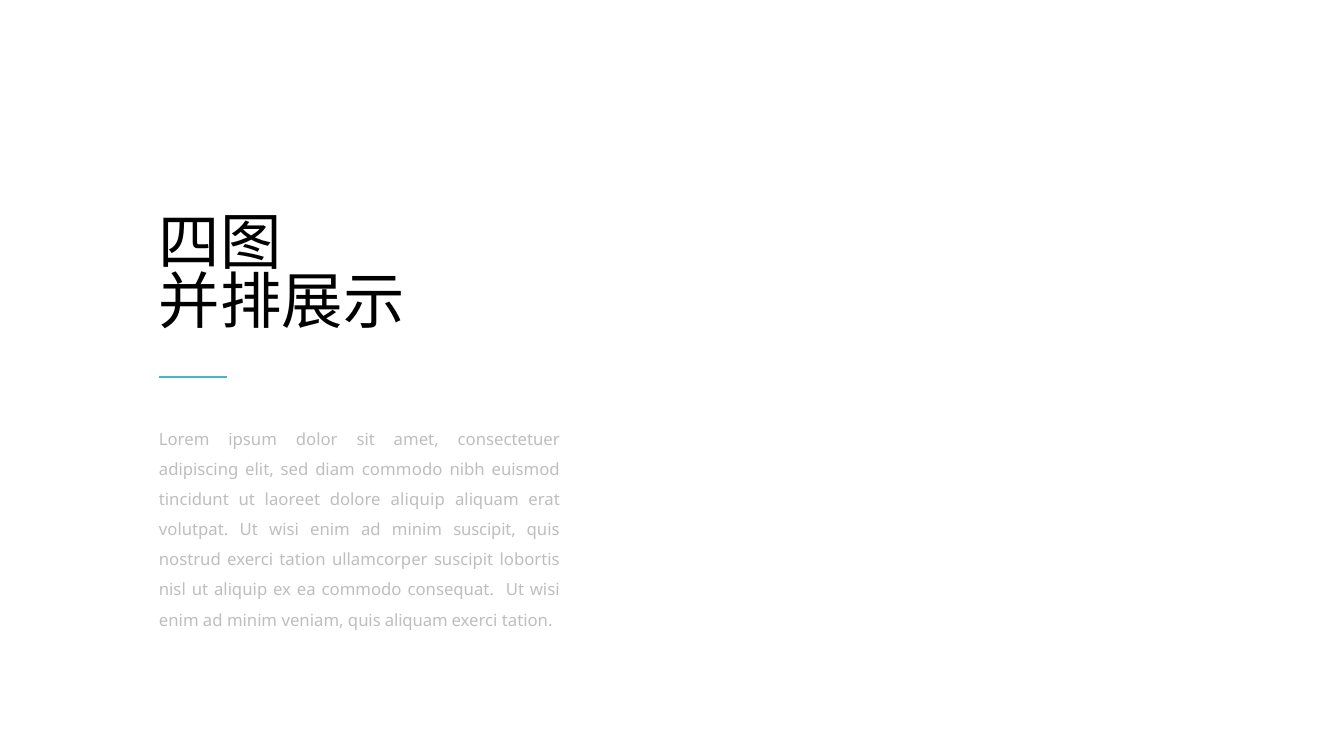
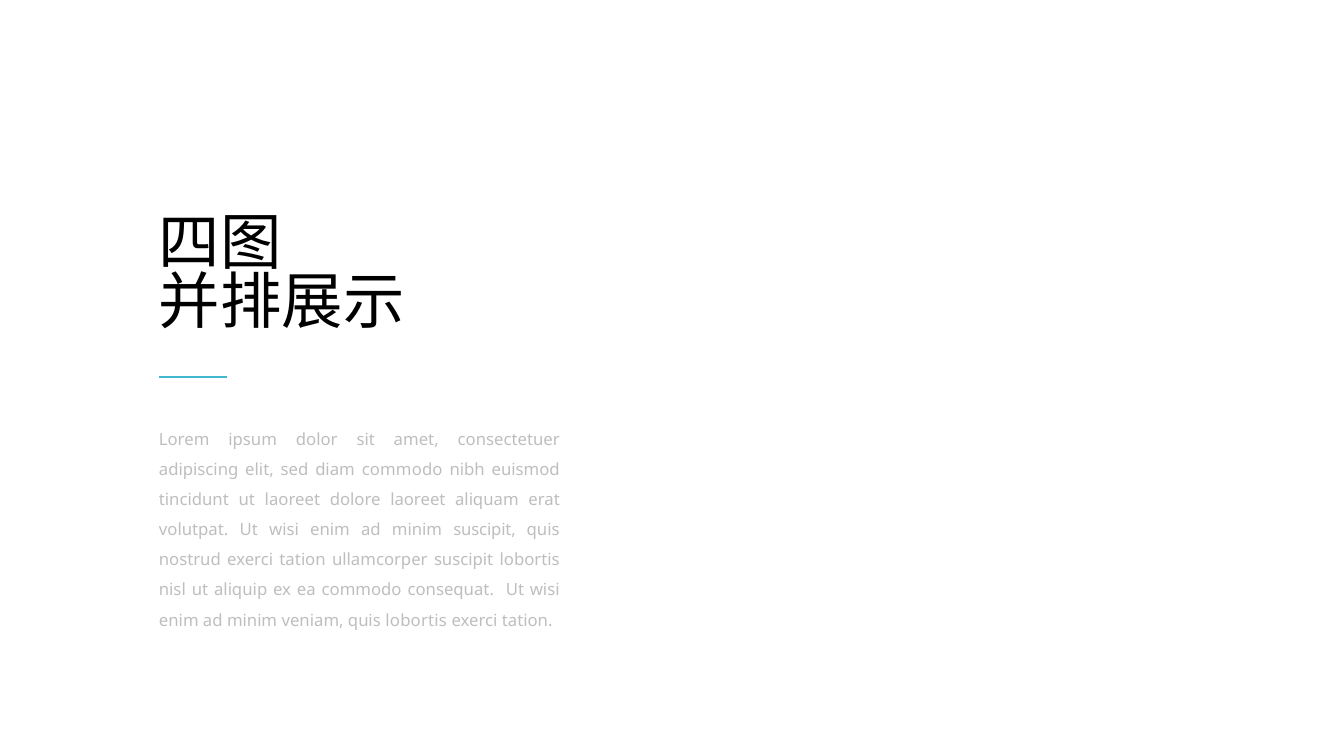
dolore aliquip: aliquip -> laoreet
quis aliquam: aliquam -> lobortis
